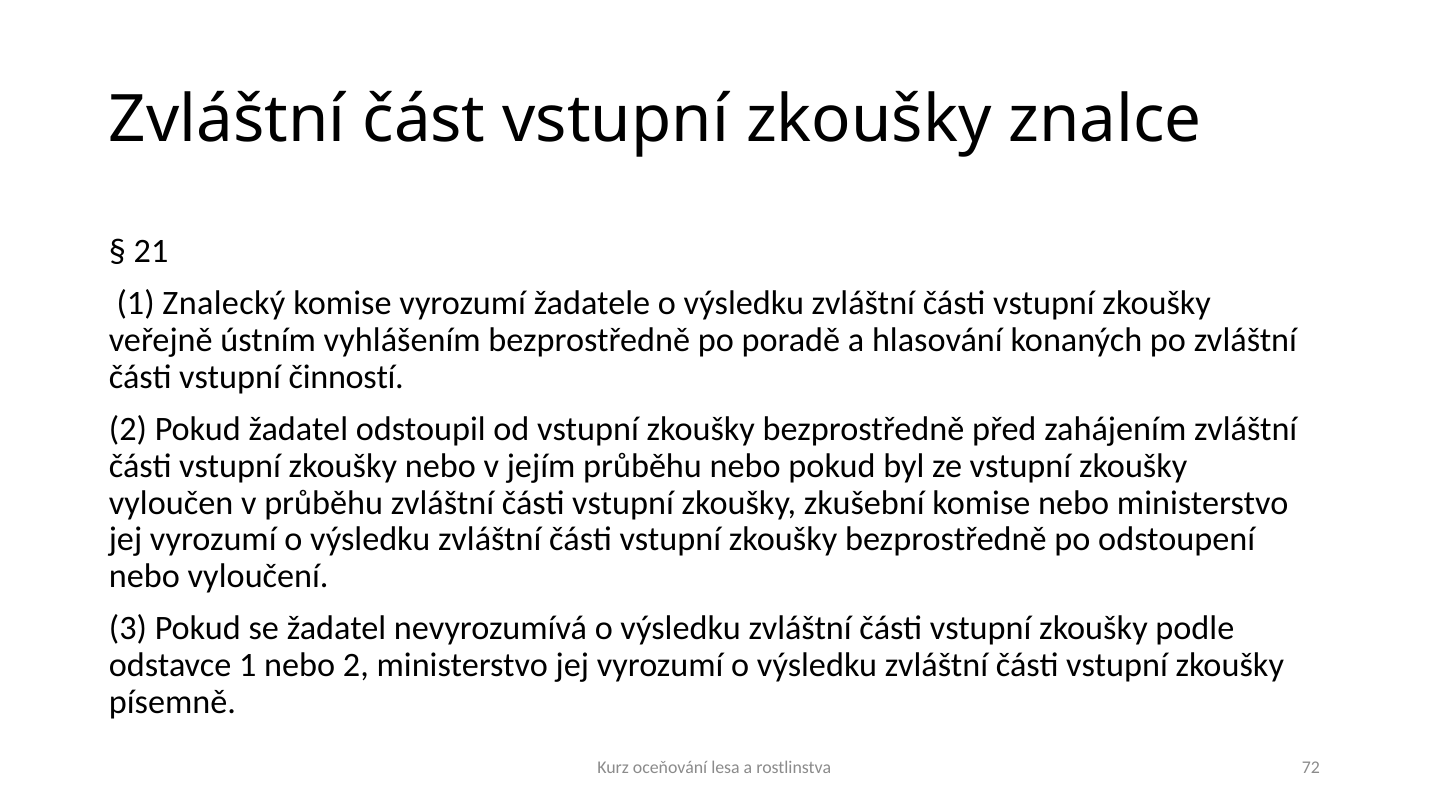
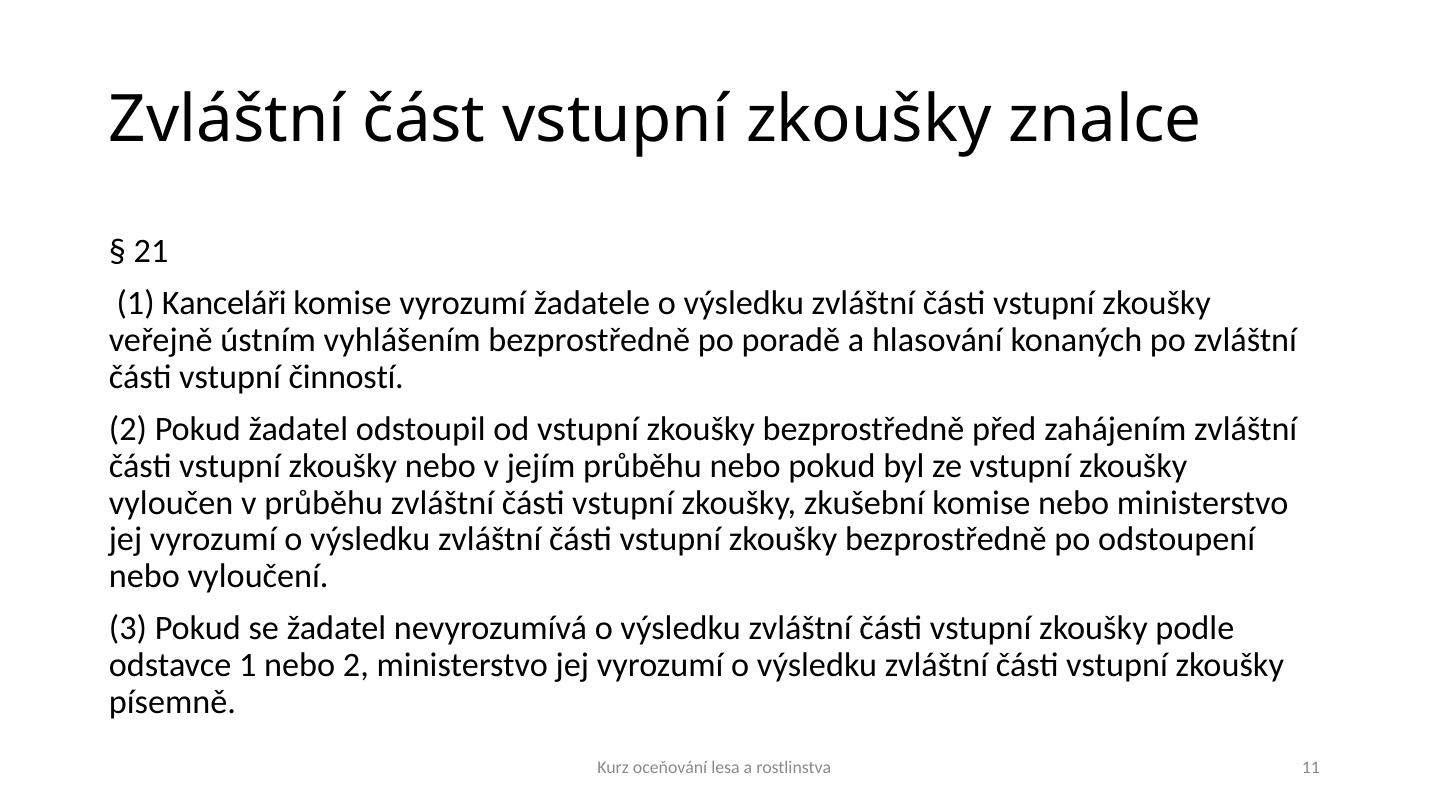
Znalecký: Znalecký -> Kanceláři
72: 72 -> 11
